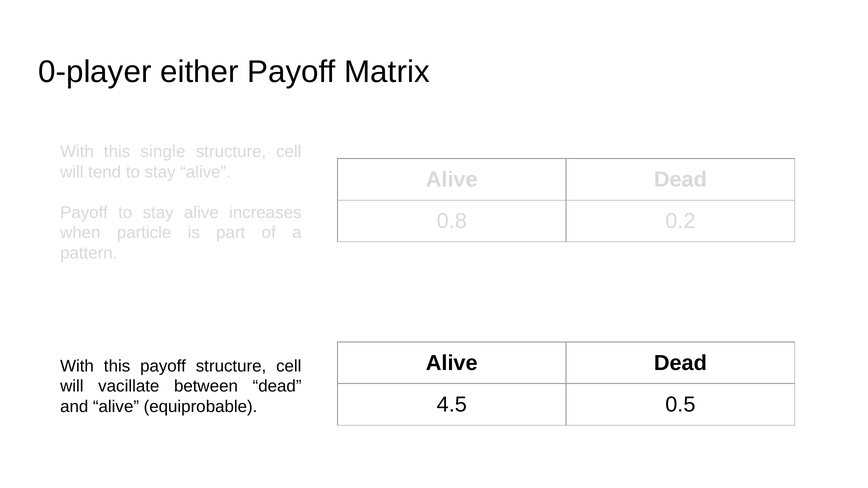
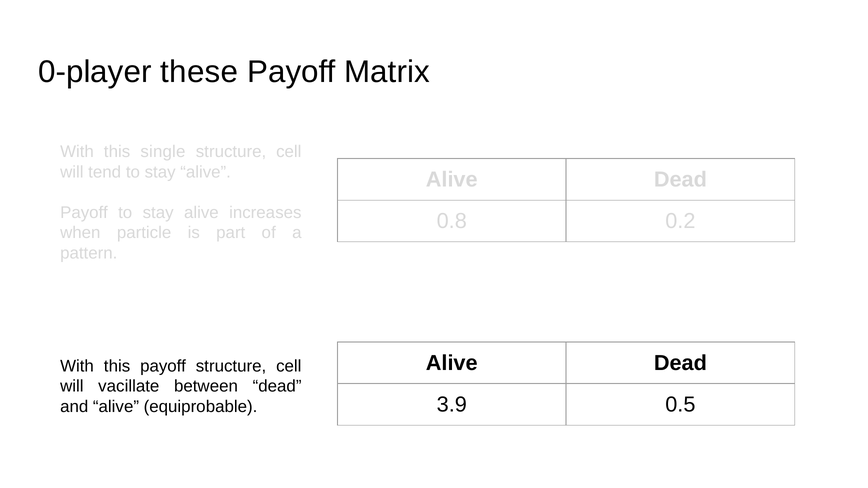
either: either -> these
4.5: 4.5 -> 3.9
